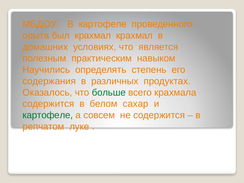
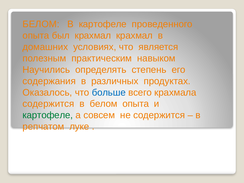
МБДОУ at (41, 24): МБДОУ -> БЕЛОМ
больше colour: green -> blue
белом сахар: сахар -> опыта
